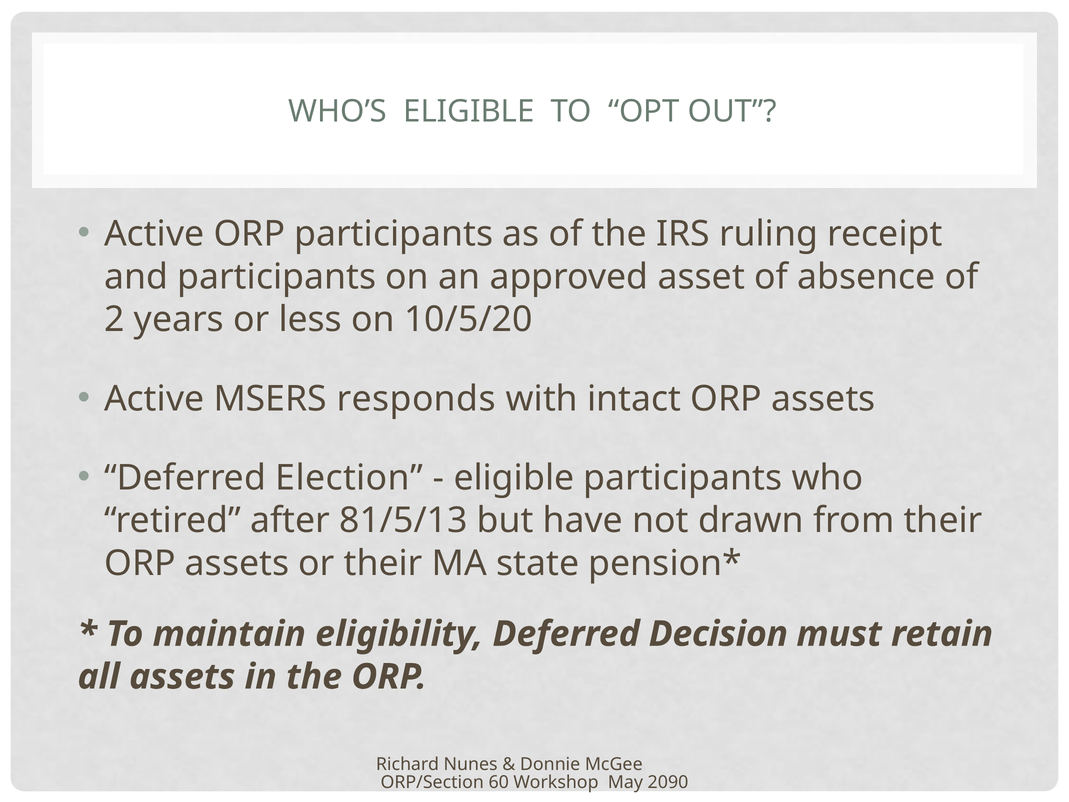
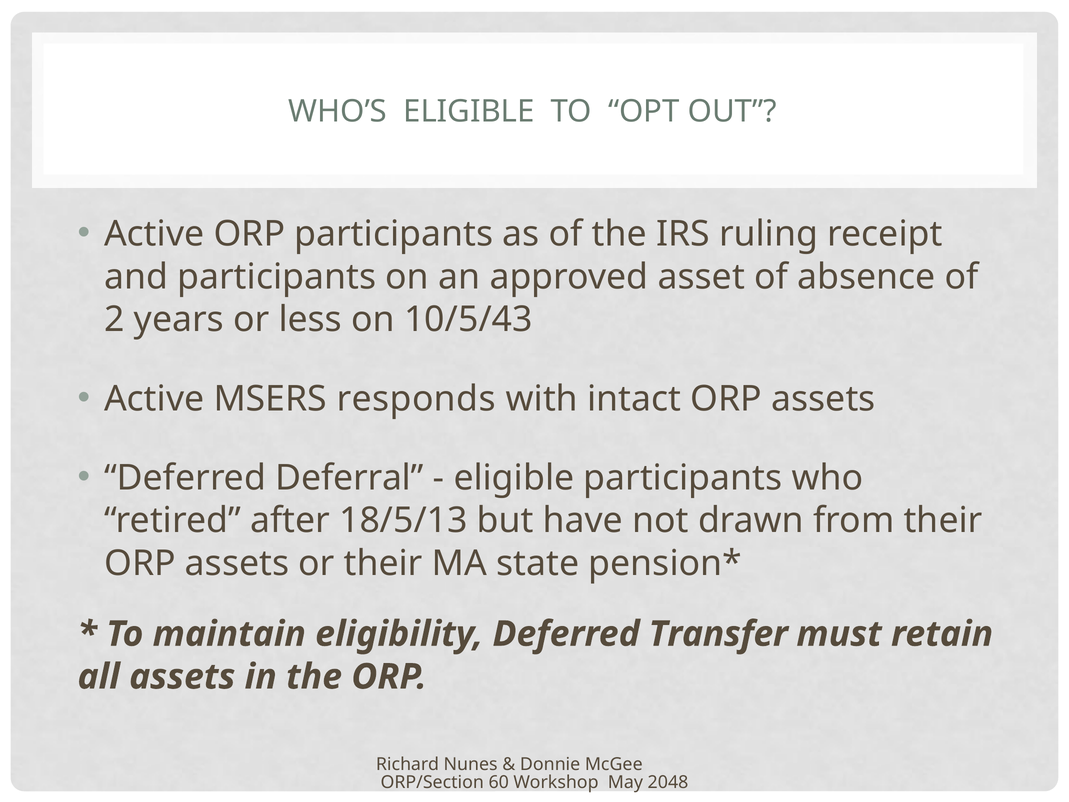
10/5/20: 10/5/20 -> 10/5/43
Election: Election -> Deferral
81/5/13: 81/5/13 -> 18/5/13
Decision: Decision -> Transfer
2090: 2090 -> 2048
